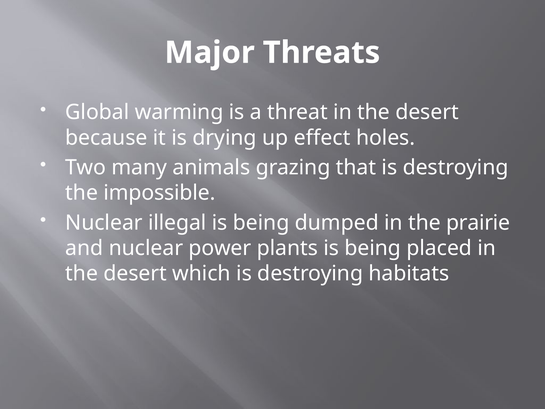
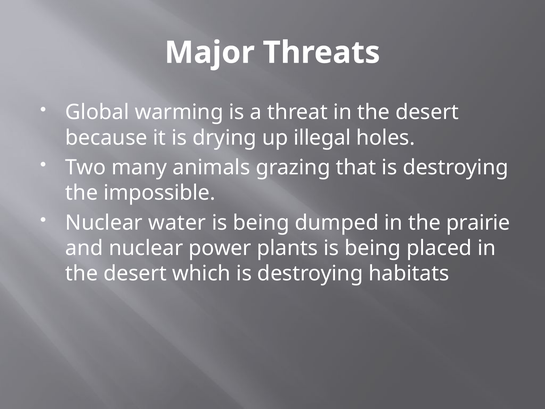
effect: effect -> illegal
illegal: illegal -> water
